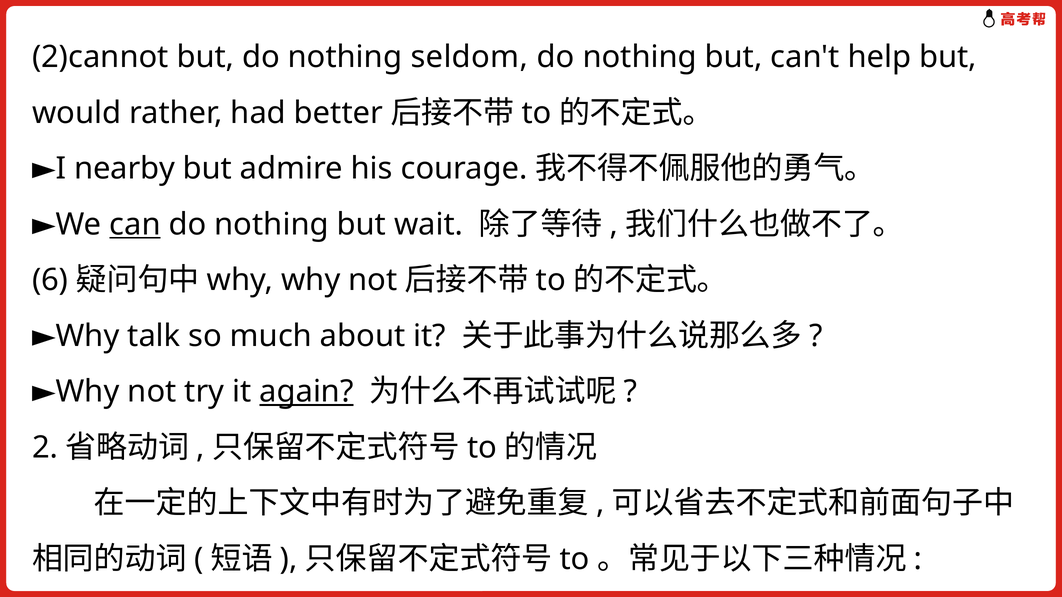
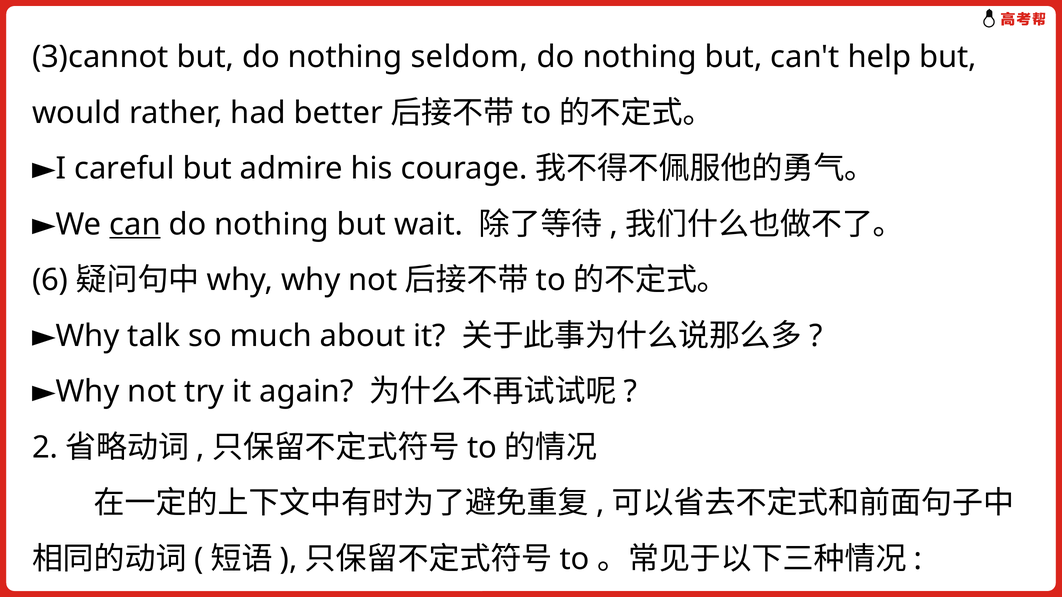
2)cannot: 2)cannot -> 3)cannot
nearby: nearby -> careful
again underline: present -> none
